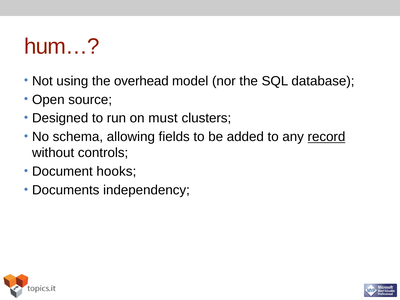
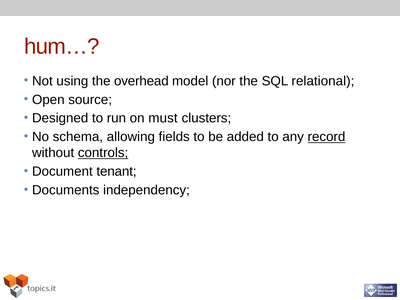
database: database -> relational
controls underline: none -> present
hooks: hooks -> tenant
